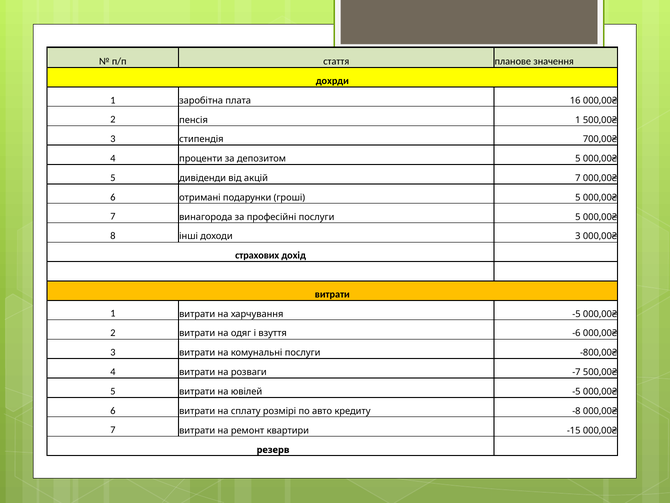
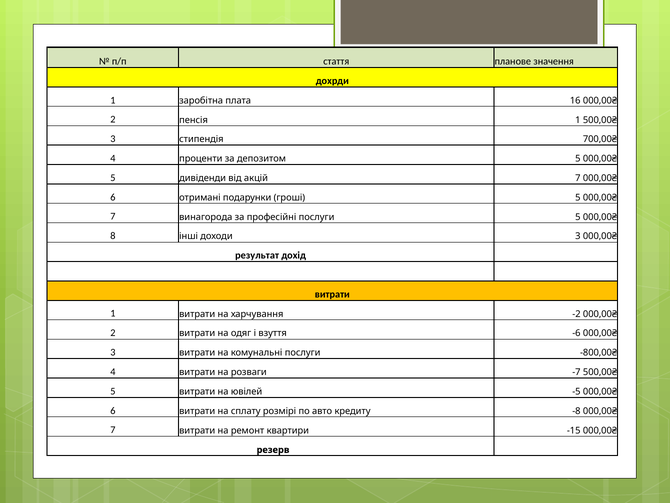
страхових: страхових -> результат
харчування -5: -5 -> -2
